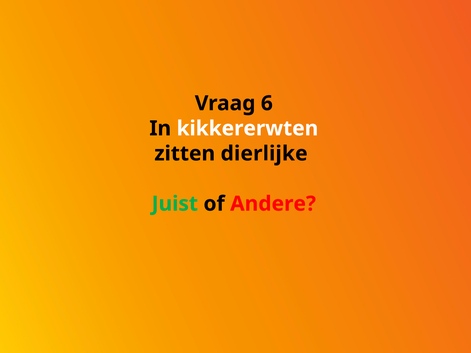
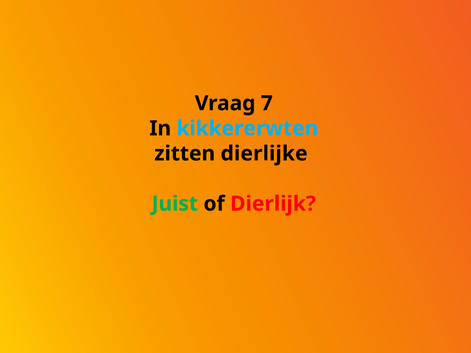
6: 6 -> 7
kikkererwten colour: white -> light blue
Andere: Andere -> Dierlijk
